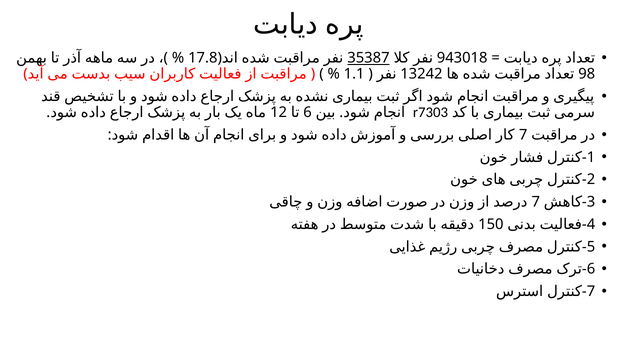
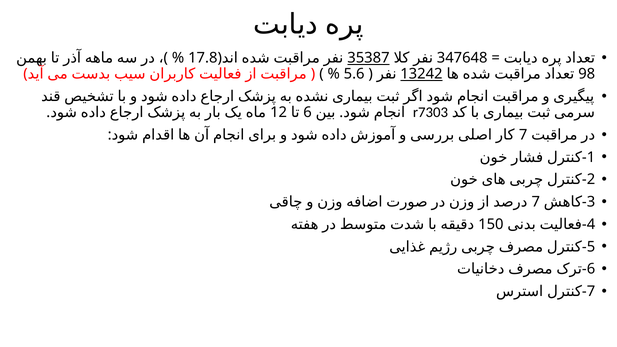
943018: 943018 -> 347648
1.1: 1.1 -> 5.6
13242 underline: none -> present
